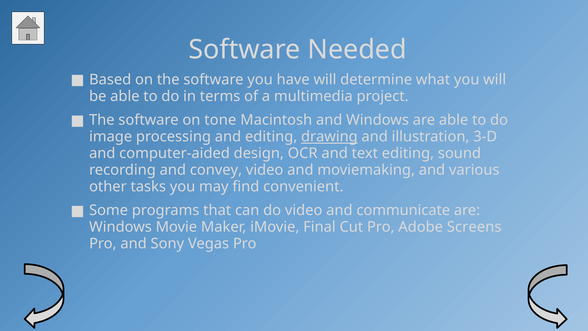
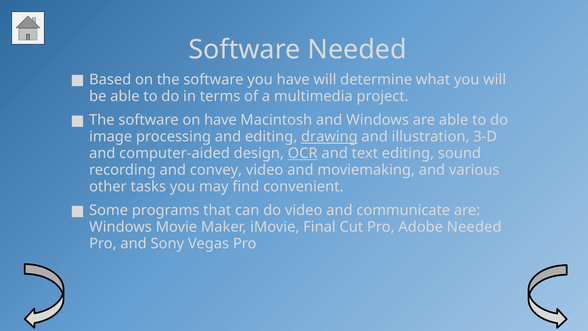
on tone: tone -> have
OCR underline: none -> present
Adobe Screens: Screens -> Needed
